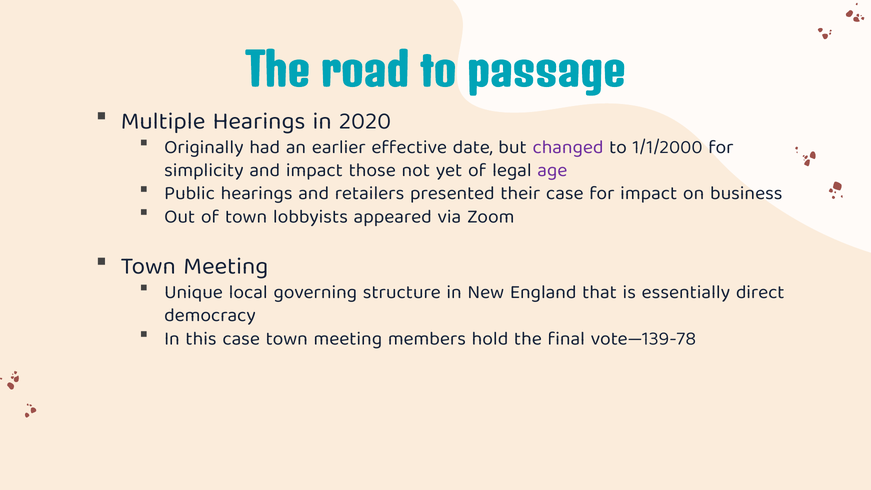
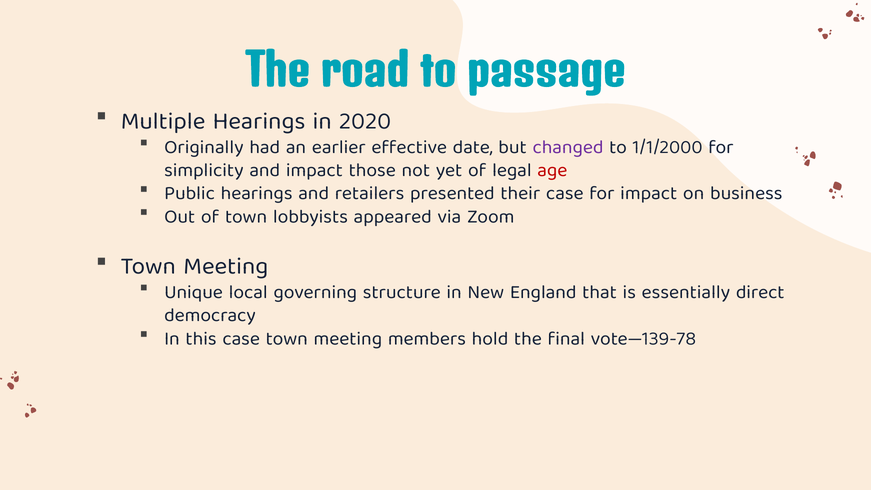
age colour: purple -> red
